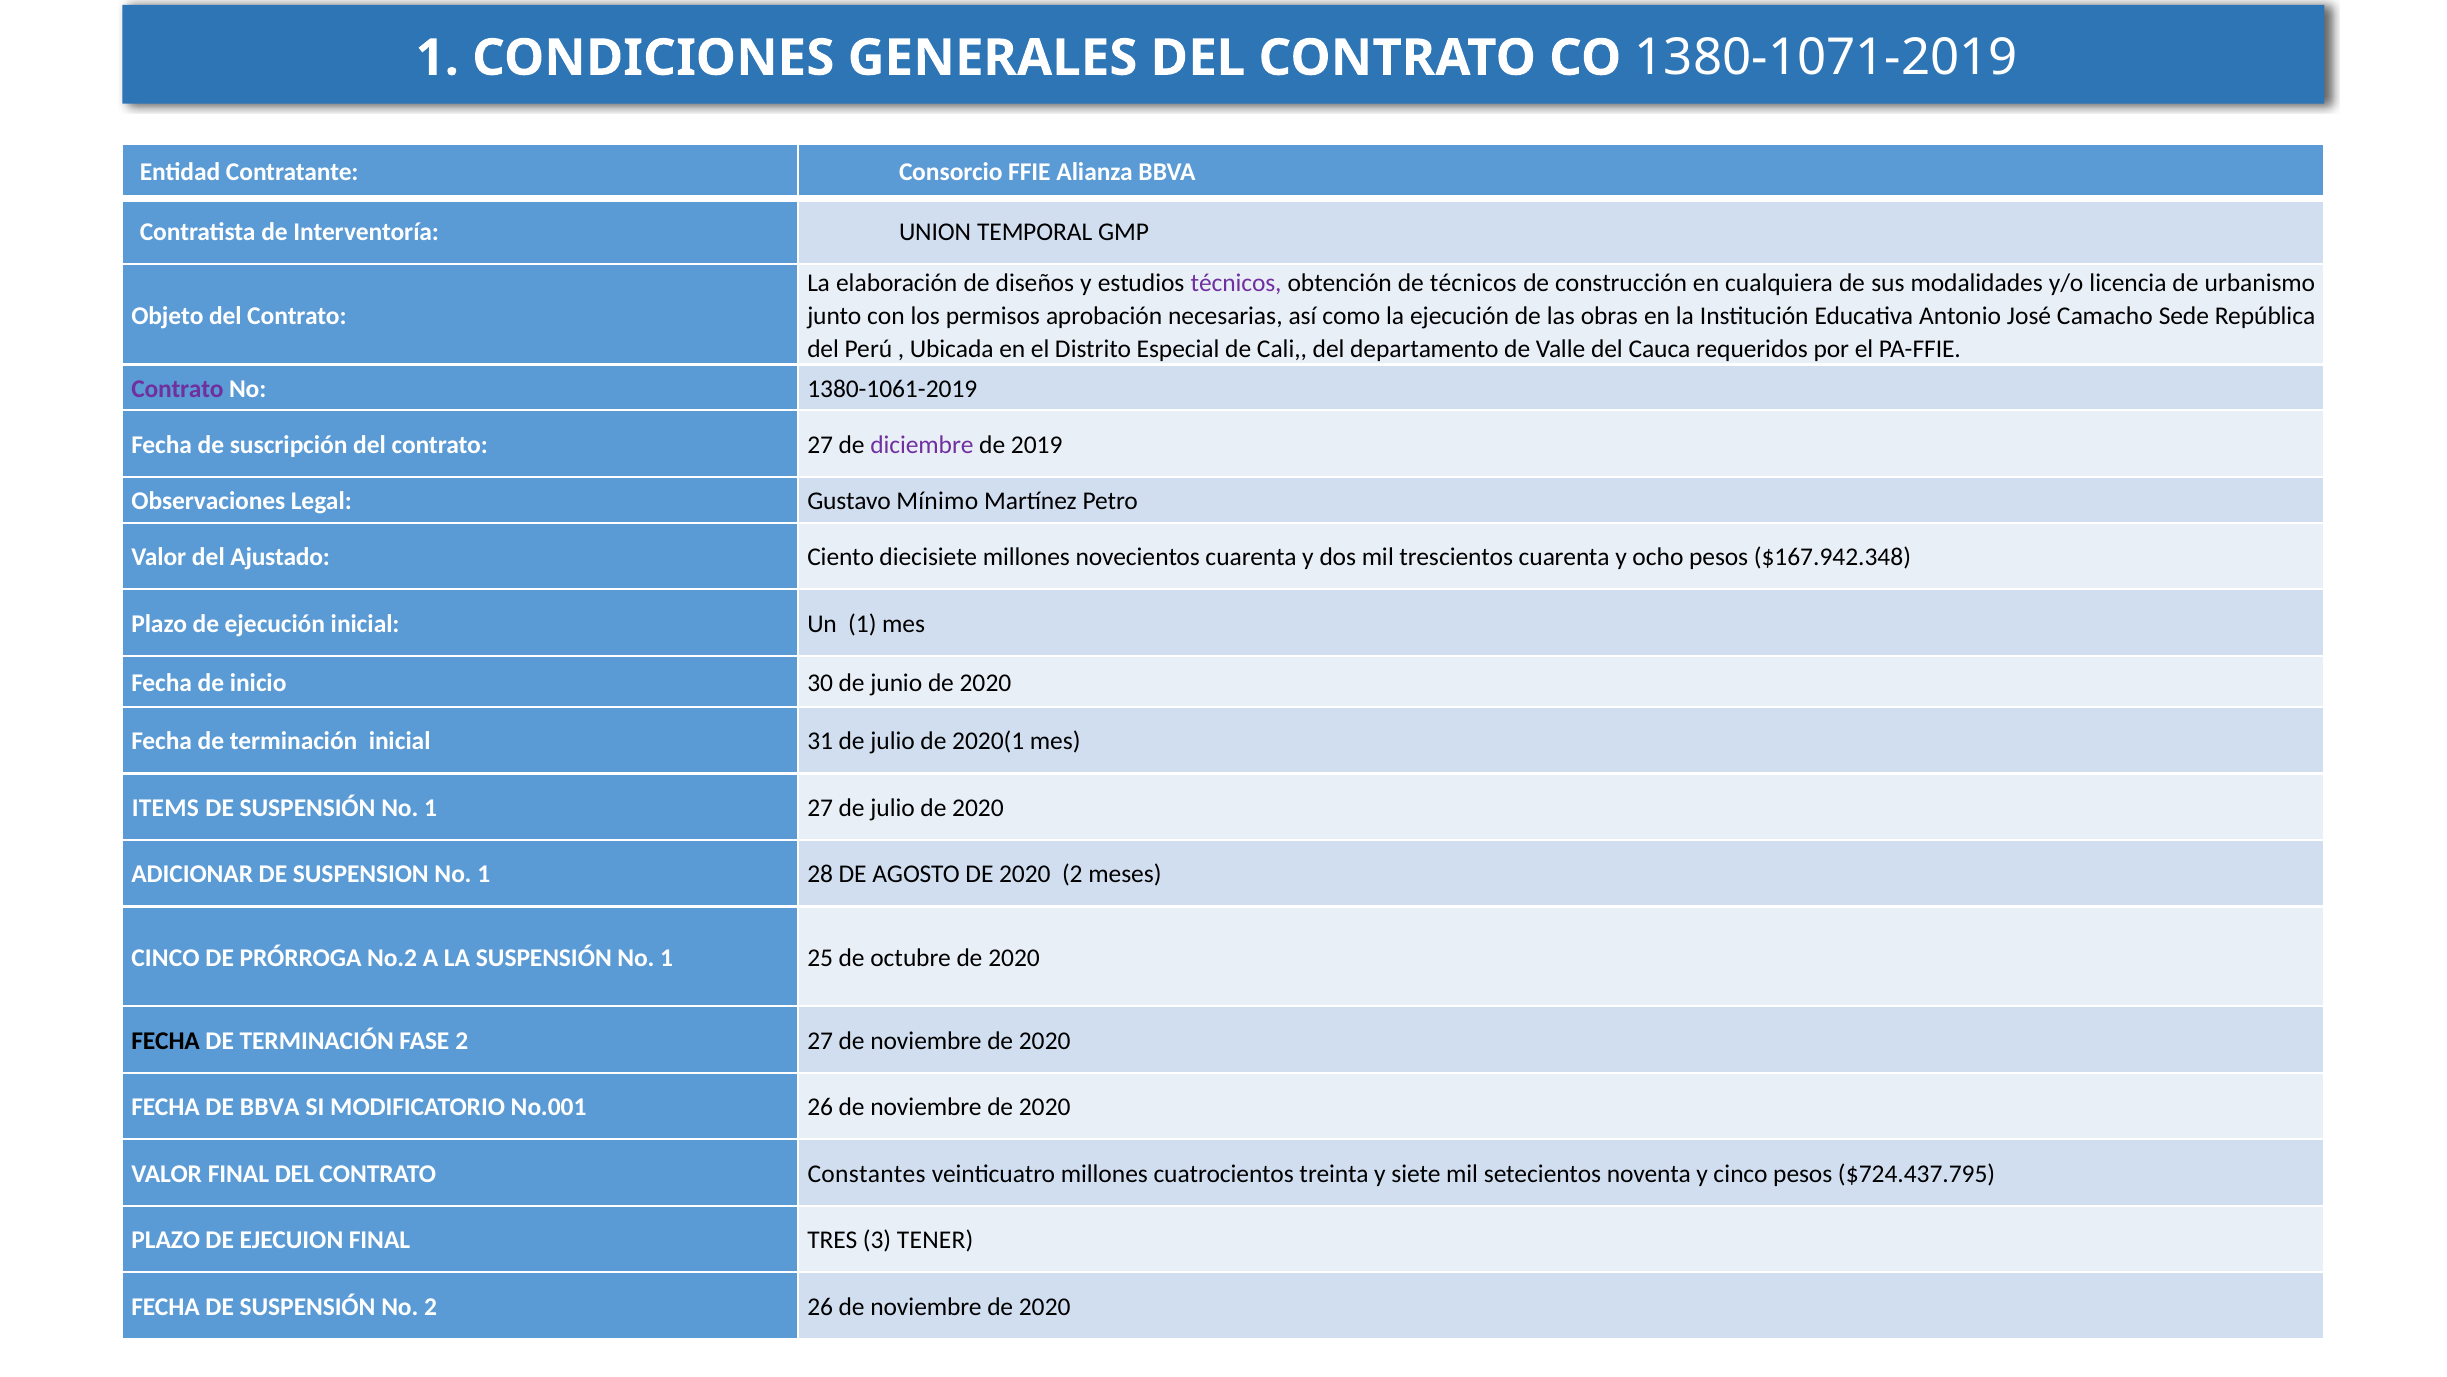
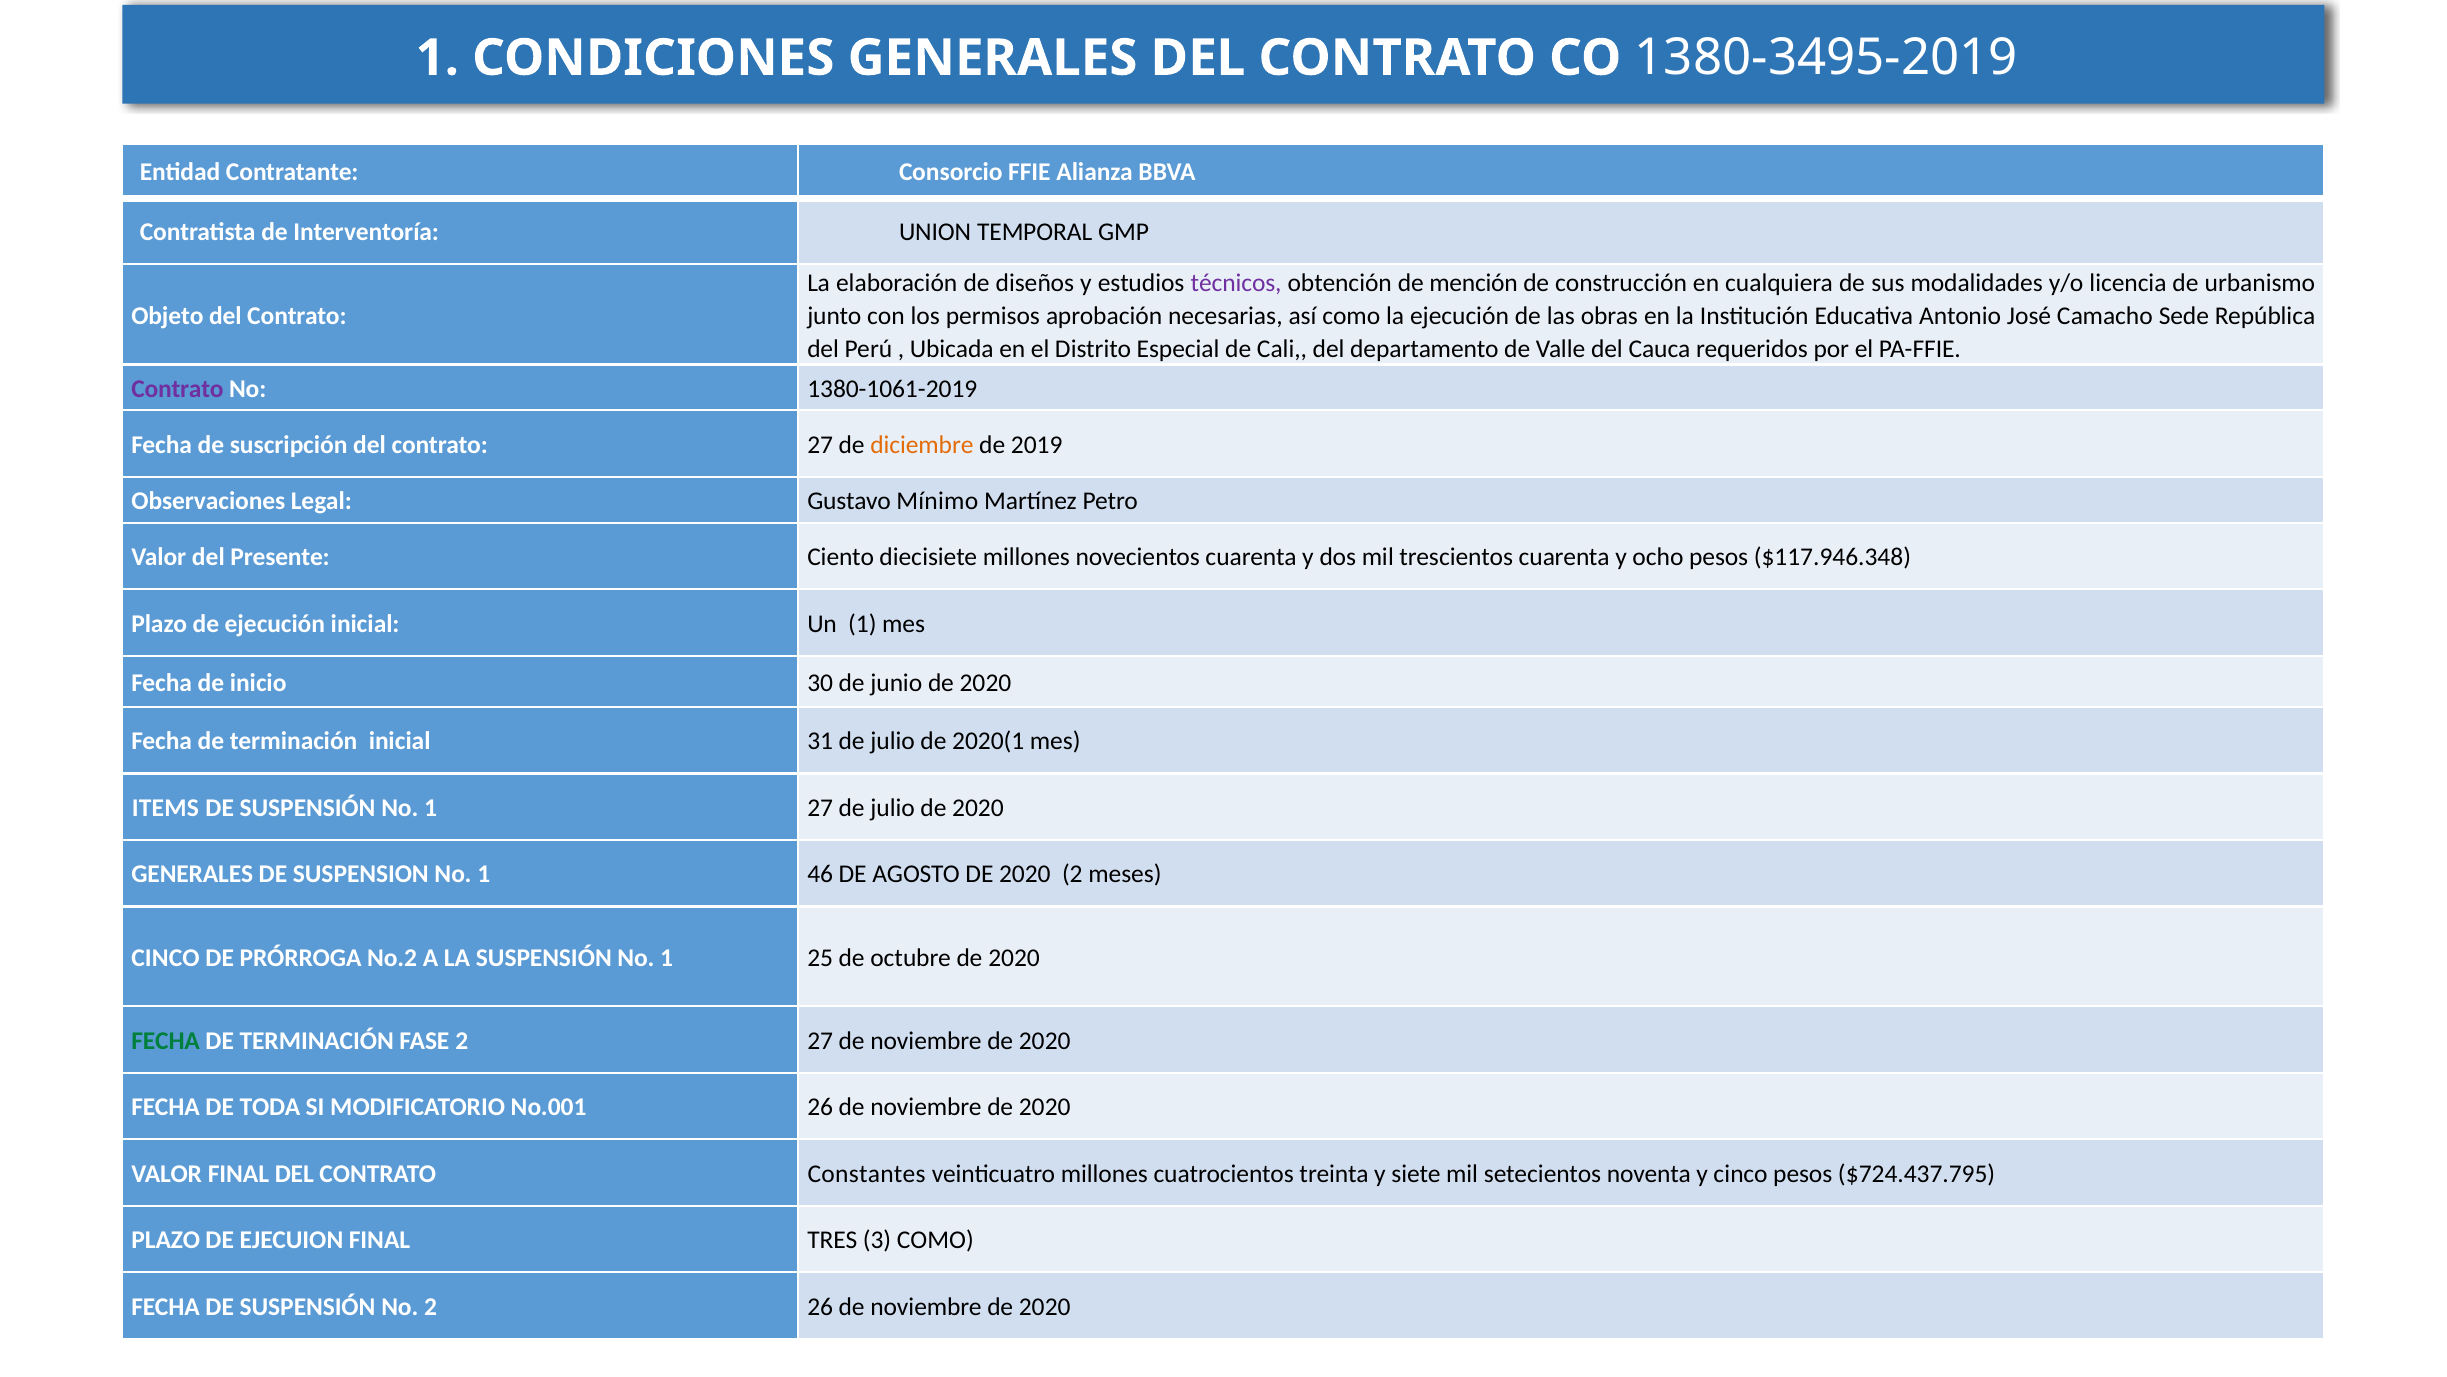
1380-1071-2019: 1380-1071-2019 -> 1380-3495-2019
de técnicos: técnicos -> mención
diciembre colour: purple -> orange
Ajustado: Ajustado -> Presente
$167.942.348: $167.942.348 -> $117.946.348
ADICIONAR at (192, 874): ADICIONAR -> GENERALES
28: 28 -> 46
FECHA at (166, 1040) colour: black -> green
DE BBVA: BBVA -> TODA
3 TENER: TENER -> COMO
